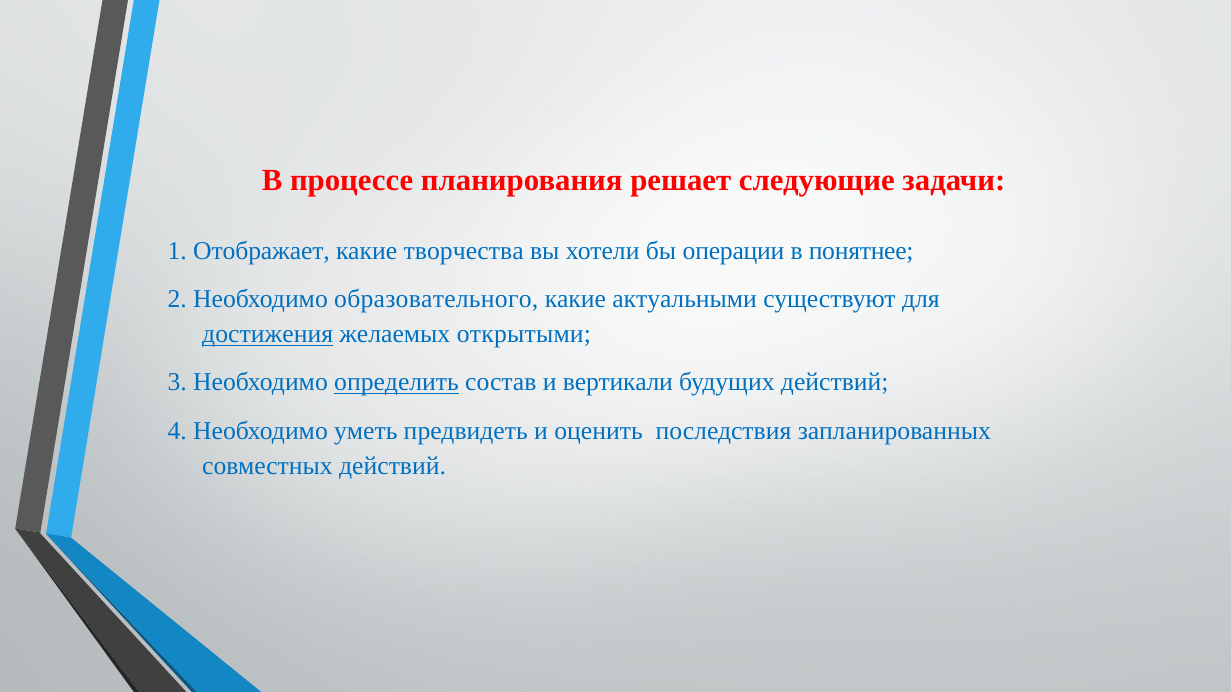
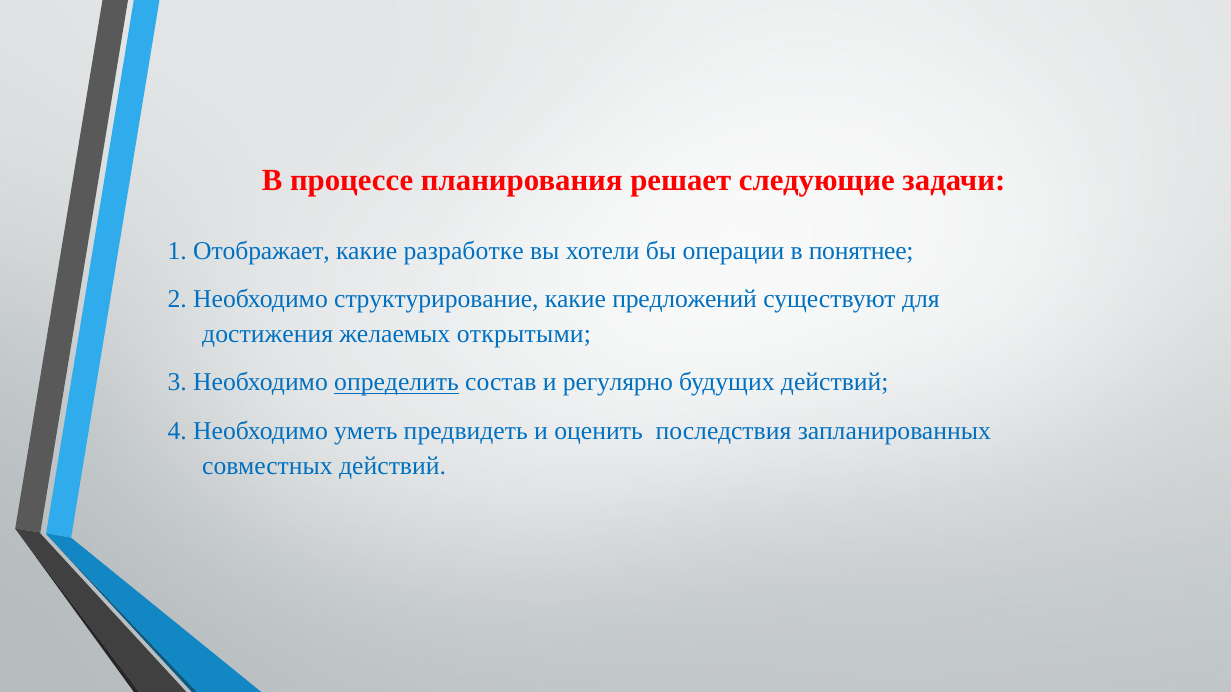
творчества: творчества -> разработке
образовательного: образовательного -> структурирование
актуальными: актуальными -> предложений
достижения underline: present -> none
вертикали: вертикали -> регулярно
